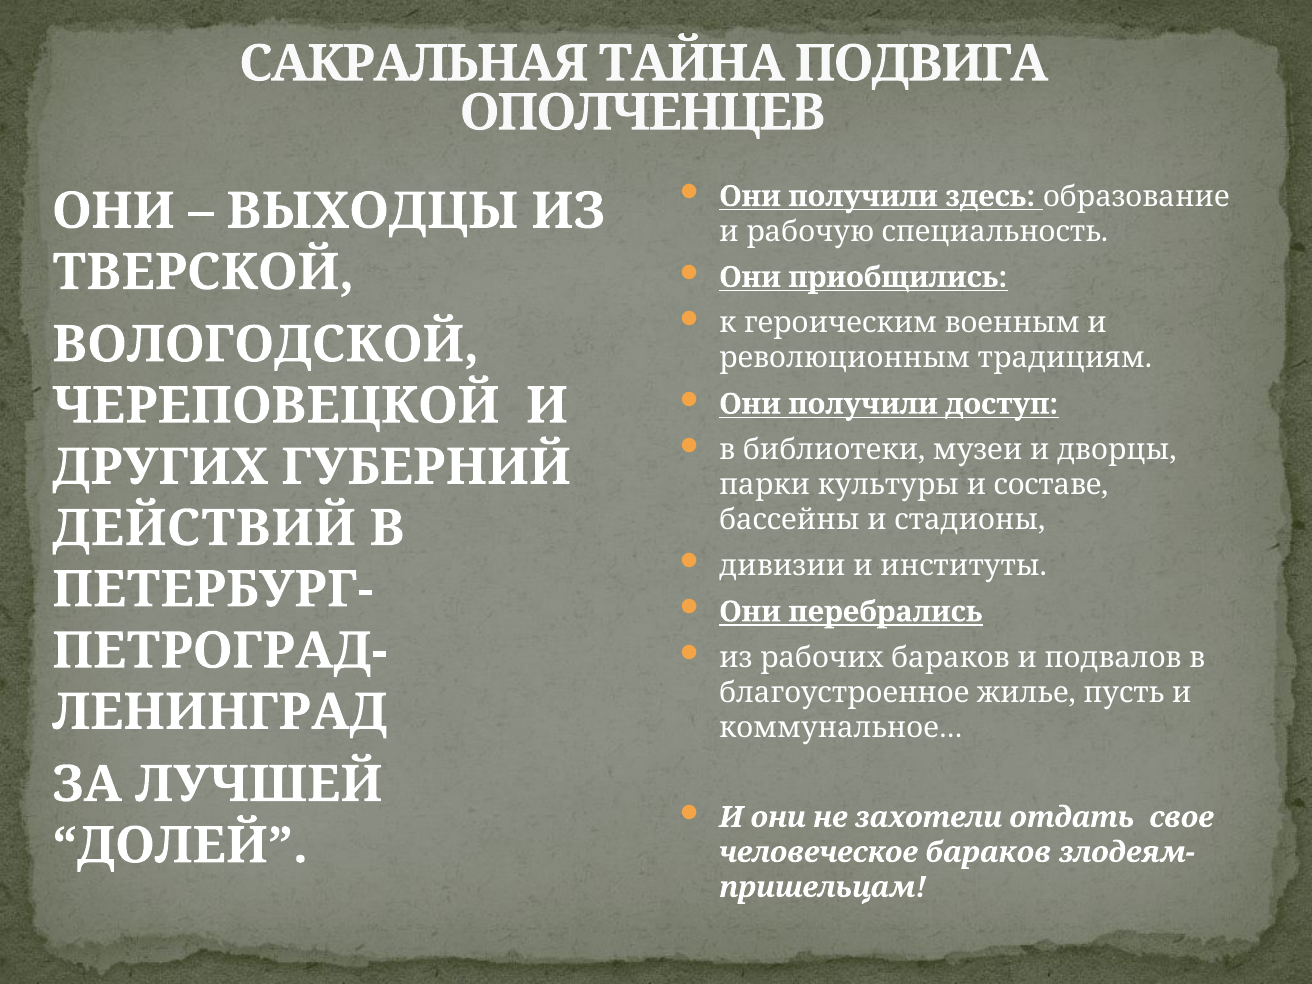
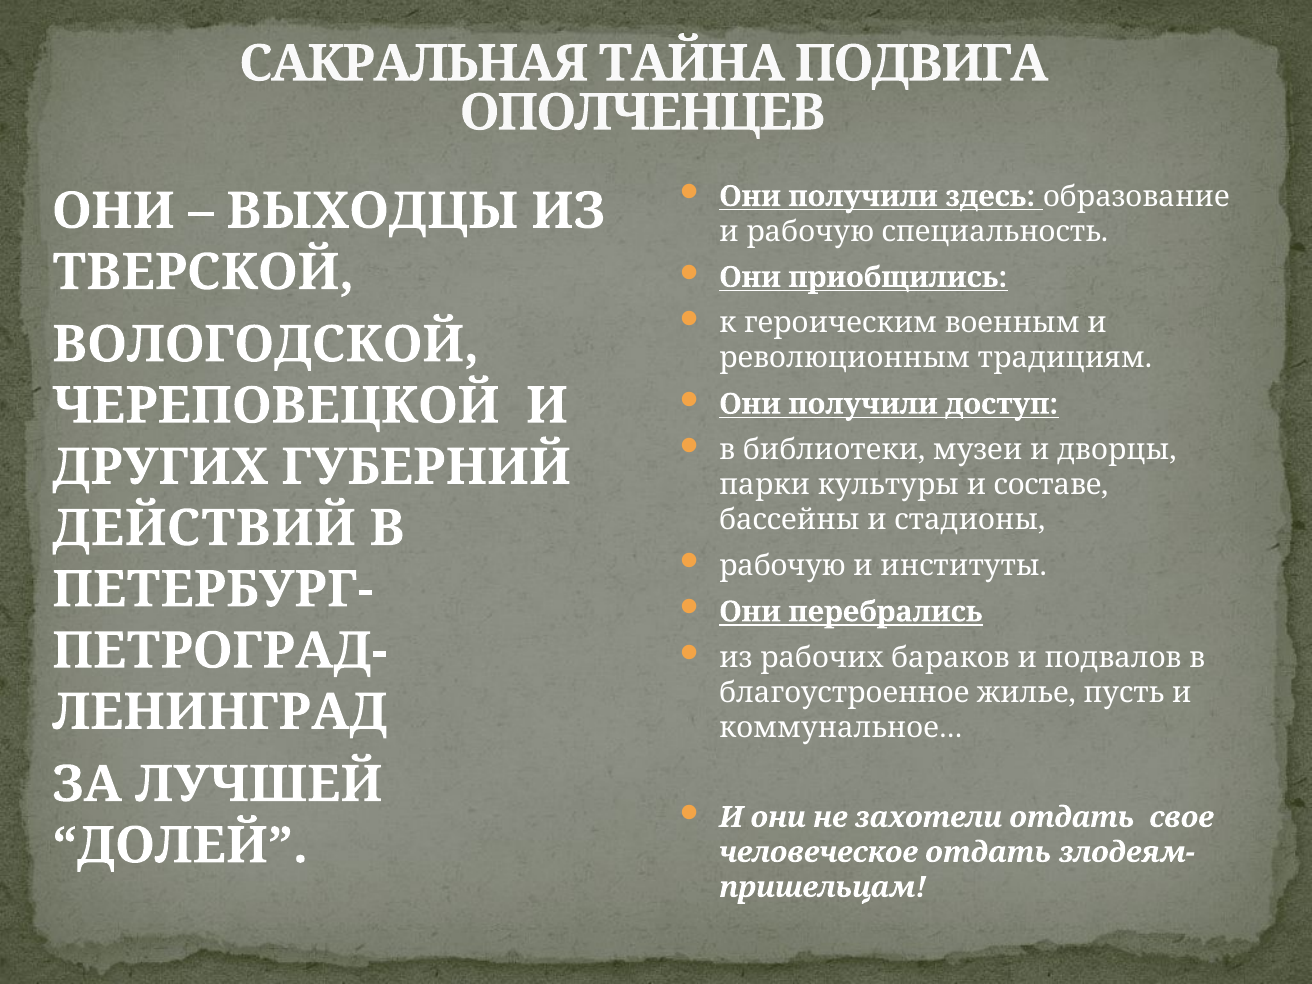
дивизии at (782, 566): дивизии -> рабочую
человеческое бараков: бараков -> отдать
